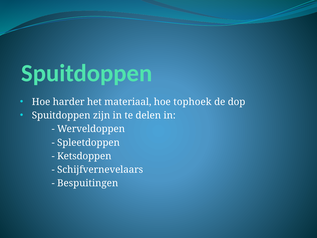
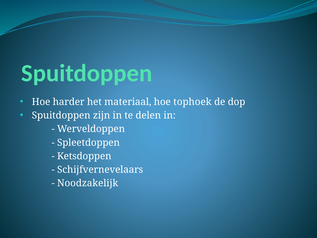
Bespuitingen: Bespuitingen -> Noodzakelijk
